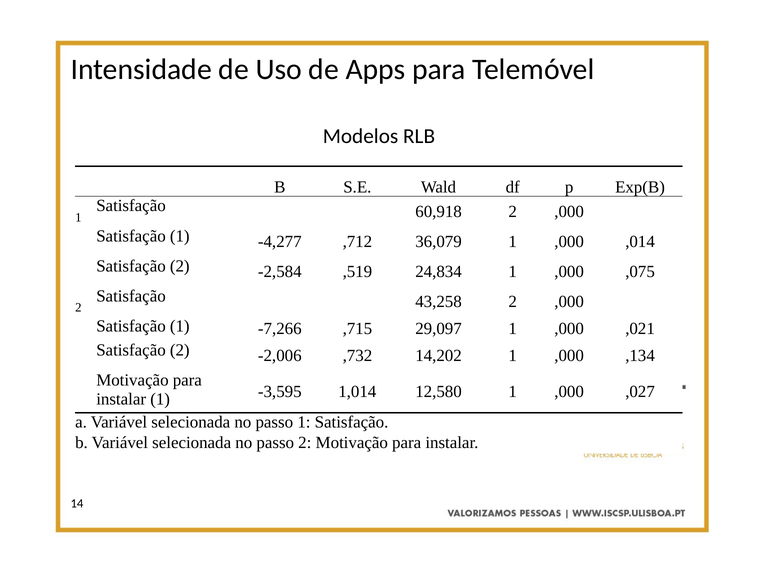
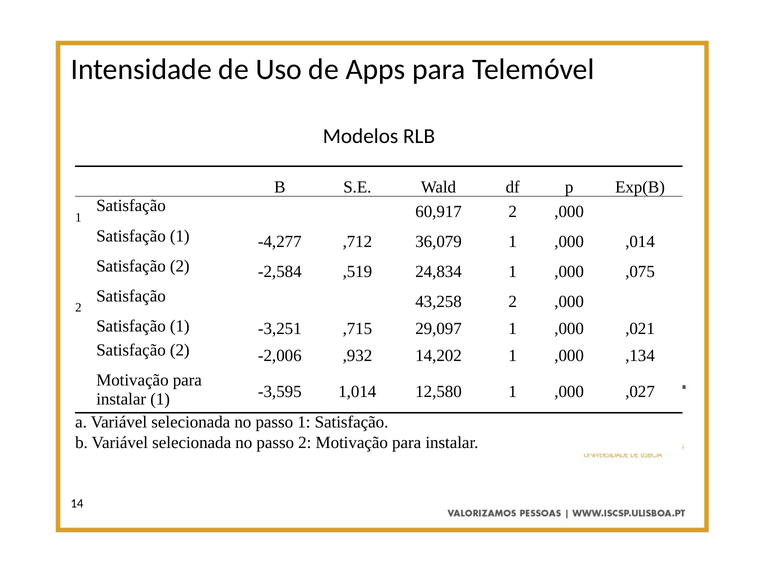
60,918: 60,918 -> 60,917
-7,266: -7,266 -> -3,251
,732: ,732 -> ,932
